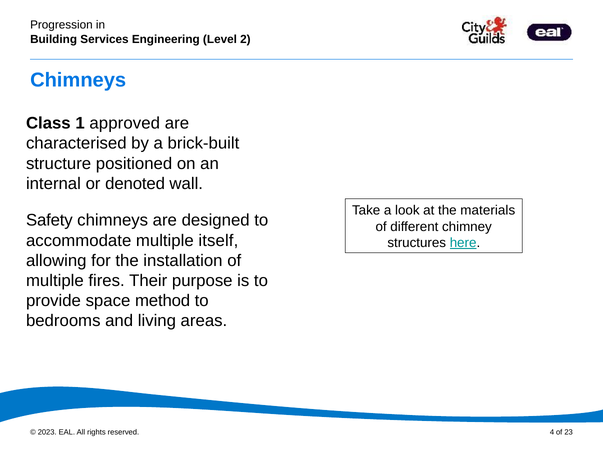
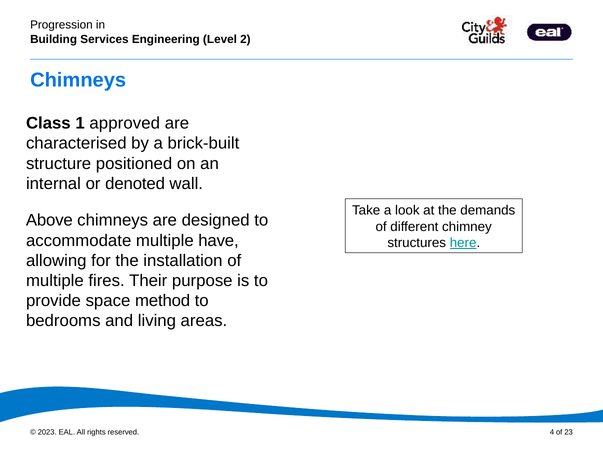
materials: materials -> demands
Safety: Safety -> Above
itself: itself -> have
